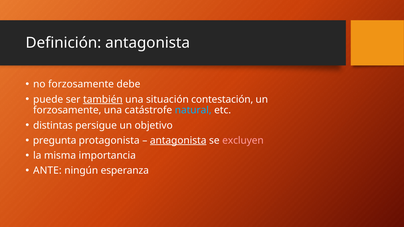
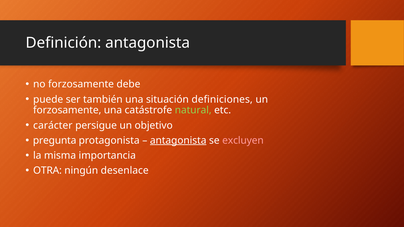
también underline: present -> none
contestación: contestación -> definiciones
natural colour: light blue -> light green
distintas: distintas -> carácter
ANTE: ANTE -> OTRA
esperanza: esperanza -> desenlace
